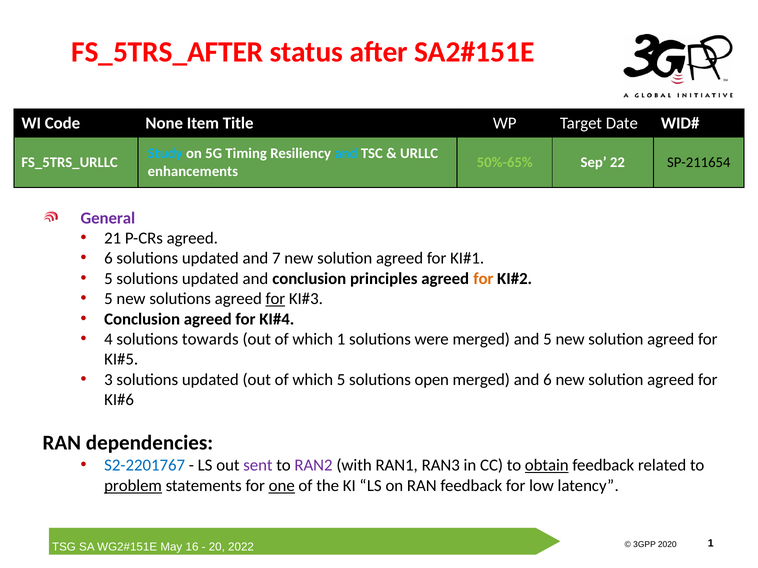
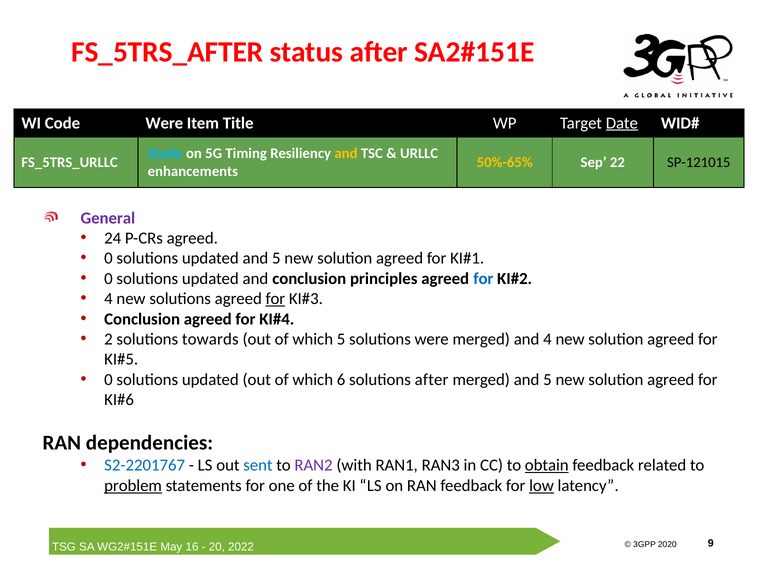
Code None: None -> Were
Date underline: none -> present
and at (346, 154) colour: light blue -> yellow
50%-65% colour: light green -> yellow
SP-211654: SP-211654 -> SP-121015
21: 21 -> 24
6 at (108, 259): 6 -> 0
updated and 7: 7 -> 5
5 at (108, 279): 5 -> 0
for at (483, 279) colour: orange -> blue
5 at (108, 299): 5 -> 4
4: 4 -> 2
which 1: 1 -> 5
and 5: 5 -> 4
3 at (108, 380): 3 -> 0
which 5: 5 -> 6
solutions open: open -> after
merged and 6: 6 -> 5
sent colour: purple -> blue
one underline: present -> none
low underline: none -> present
1 at (711, 544): 1 -> 9
